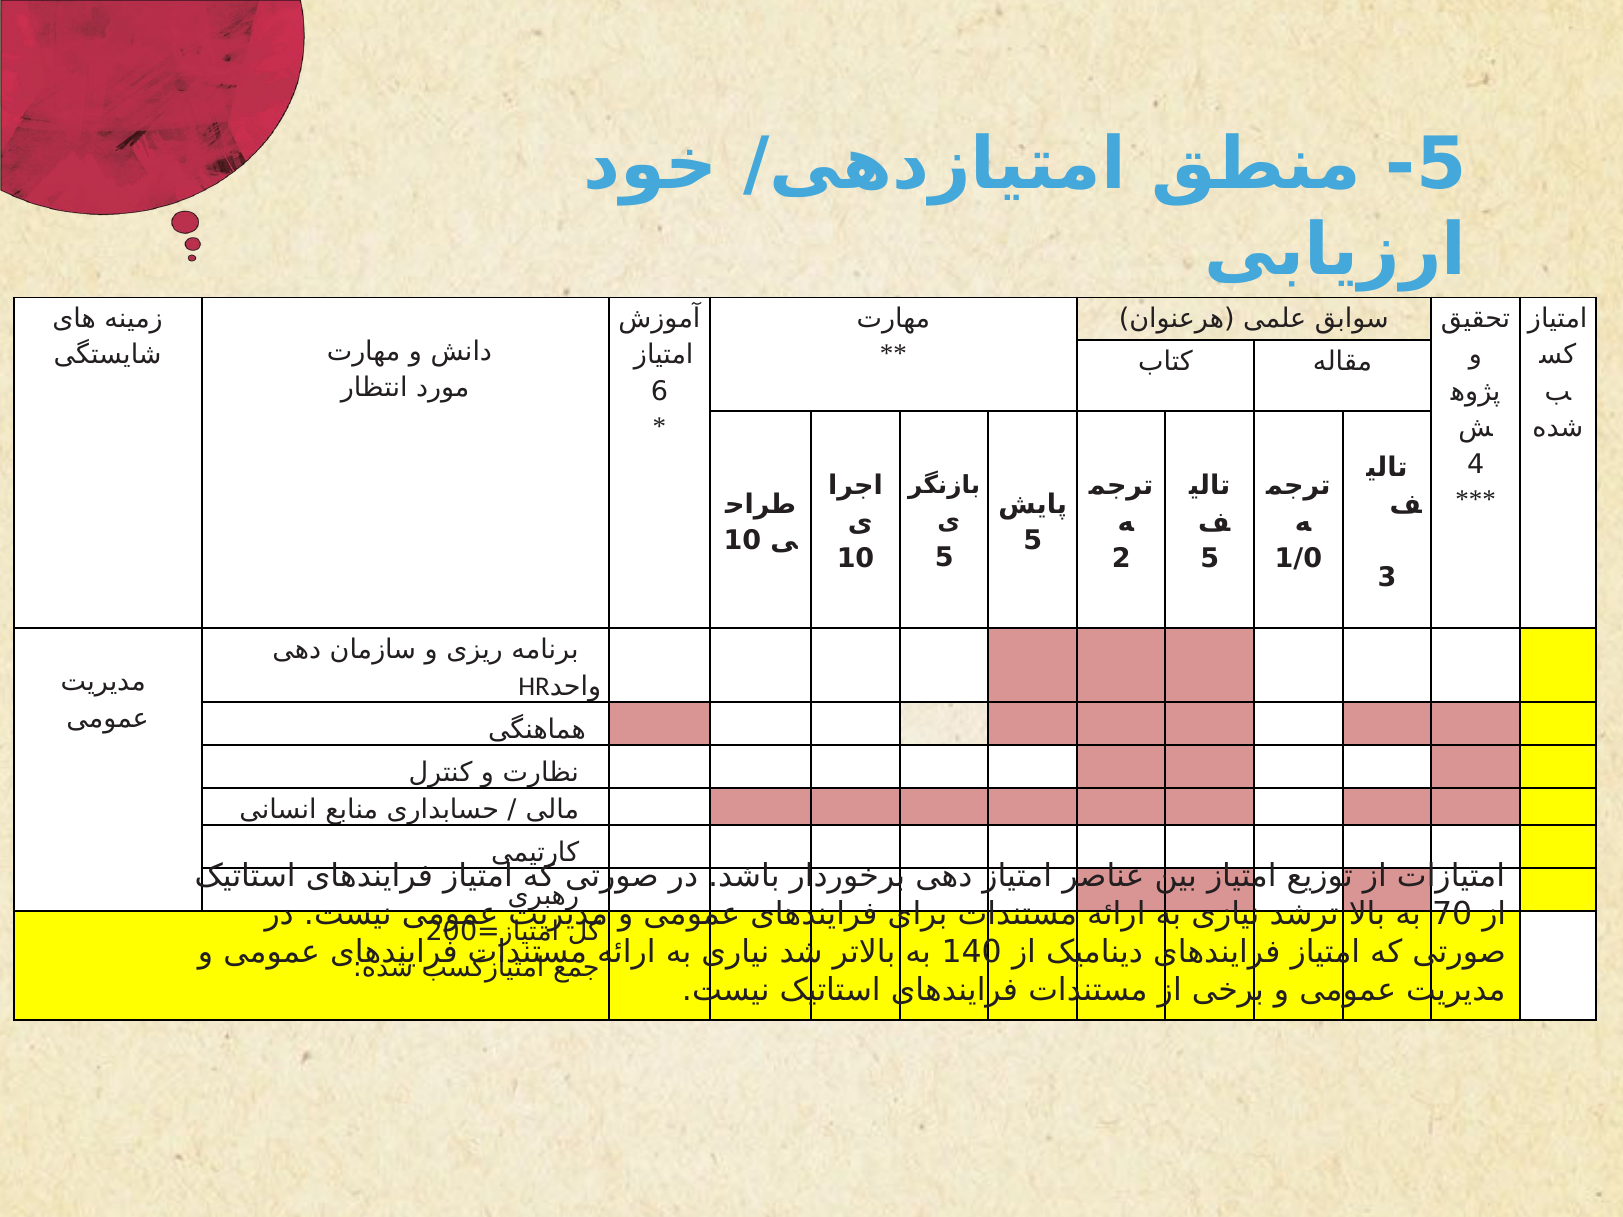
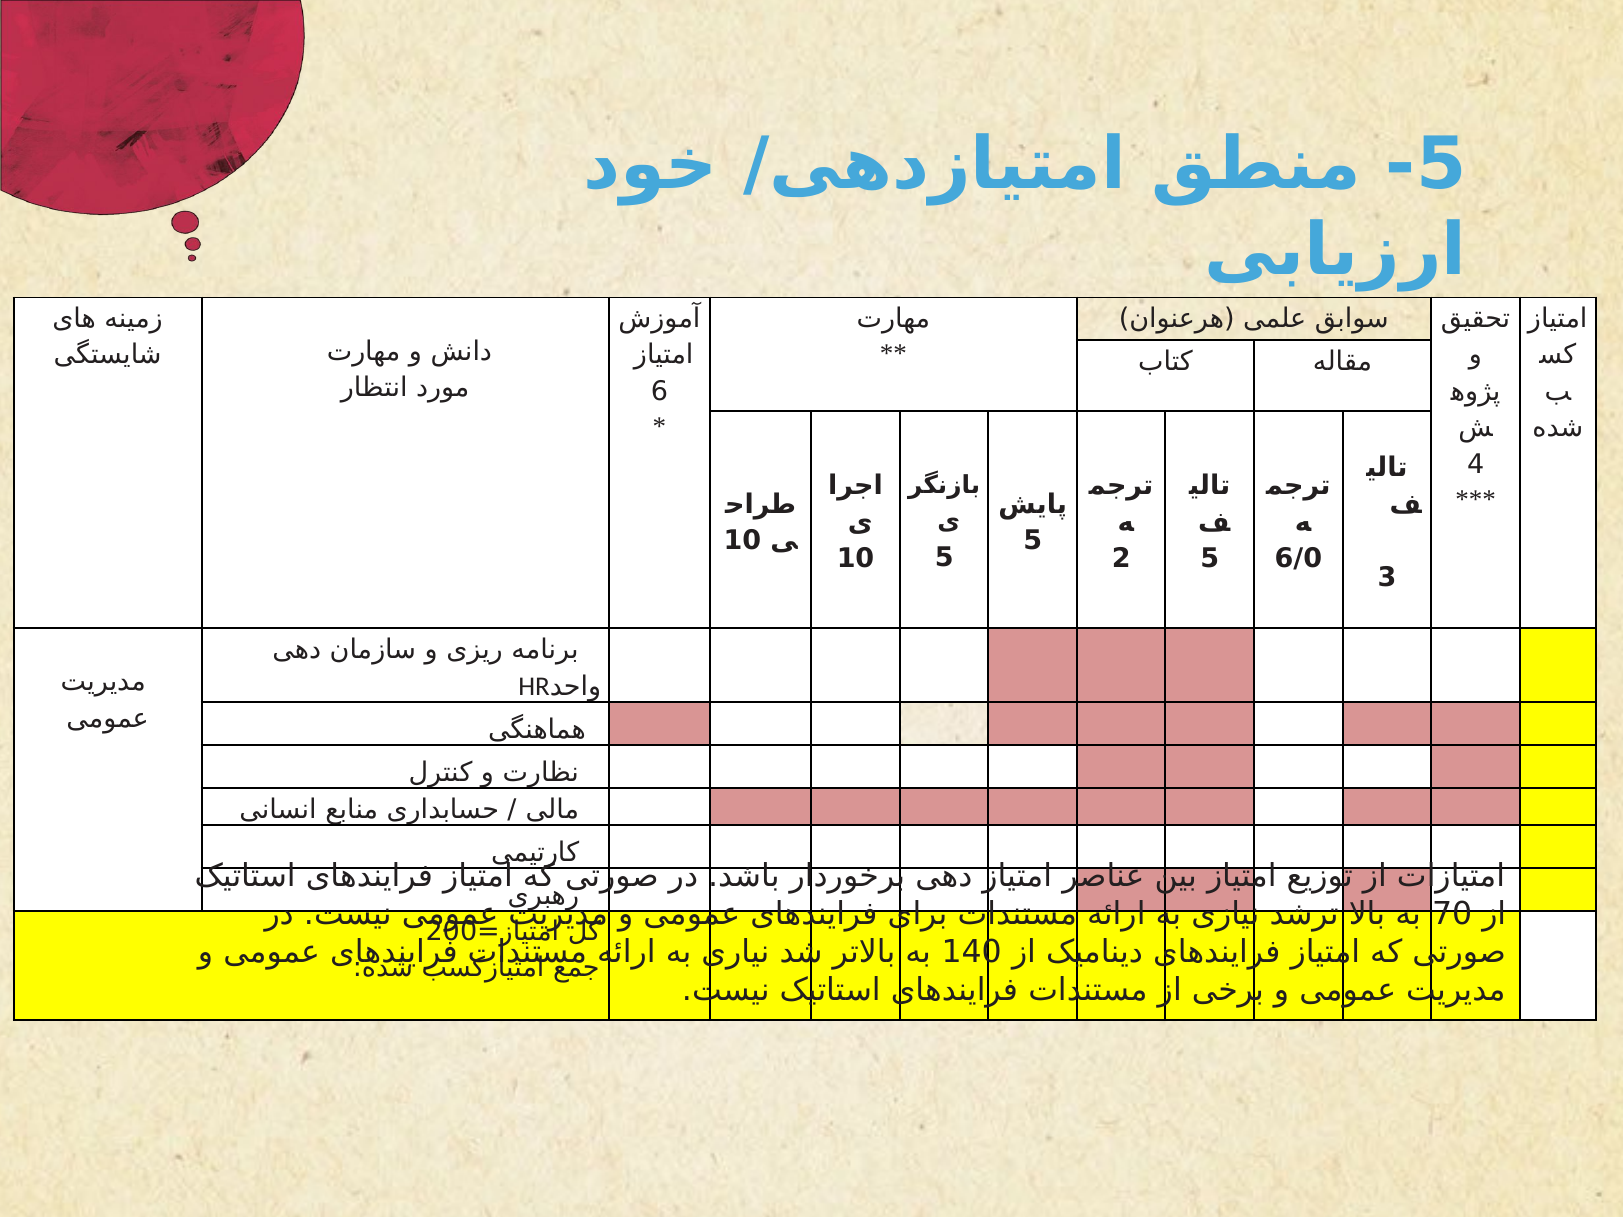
1/0: 1/0 -> 6/0
